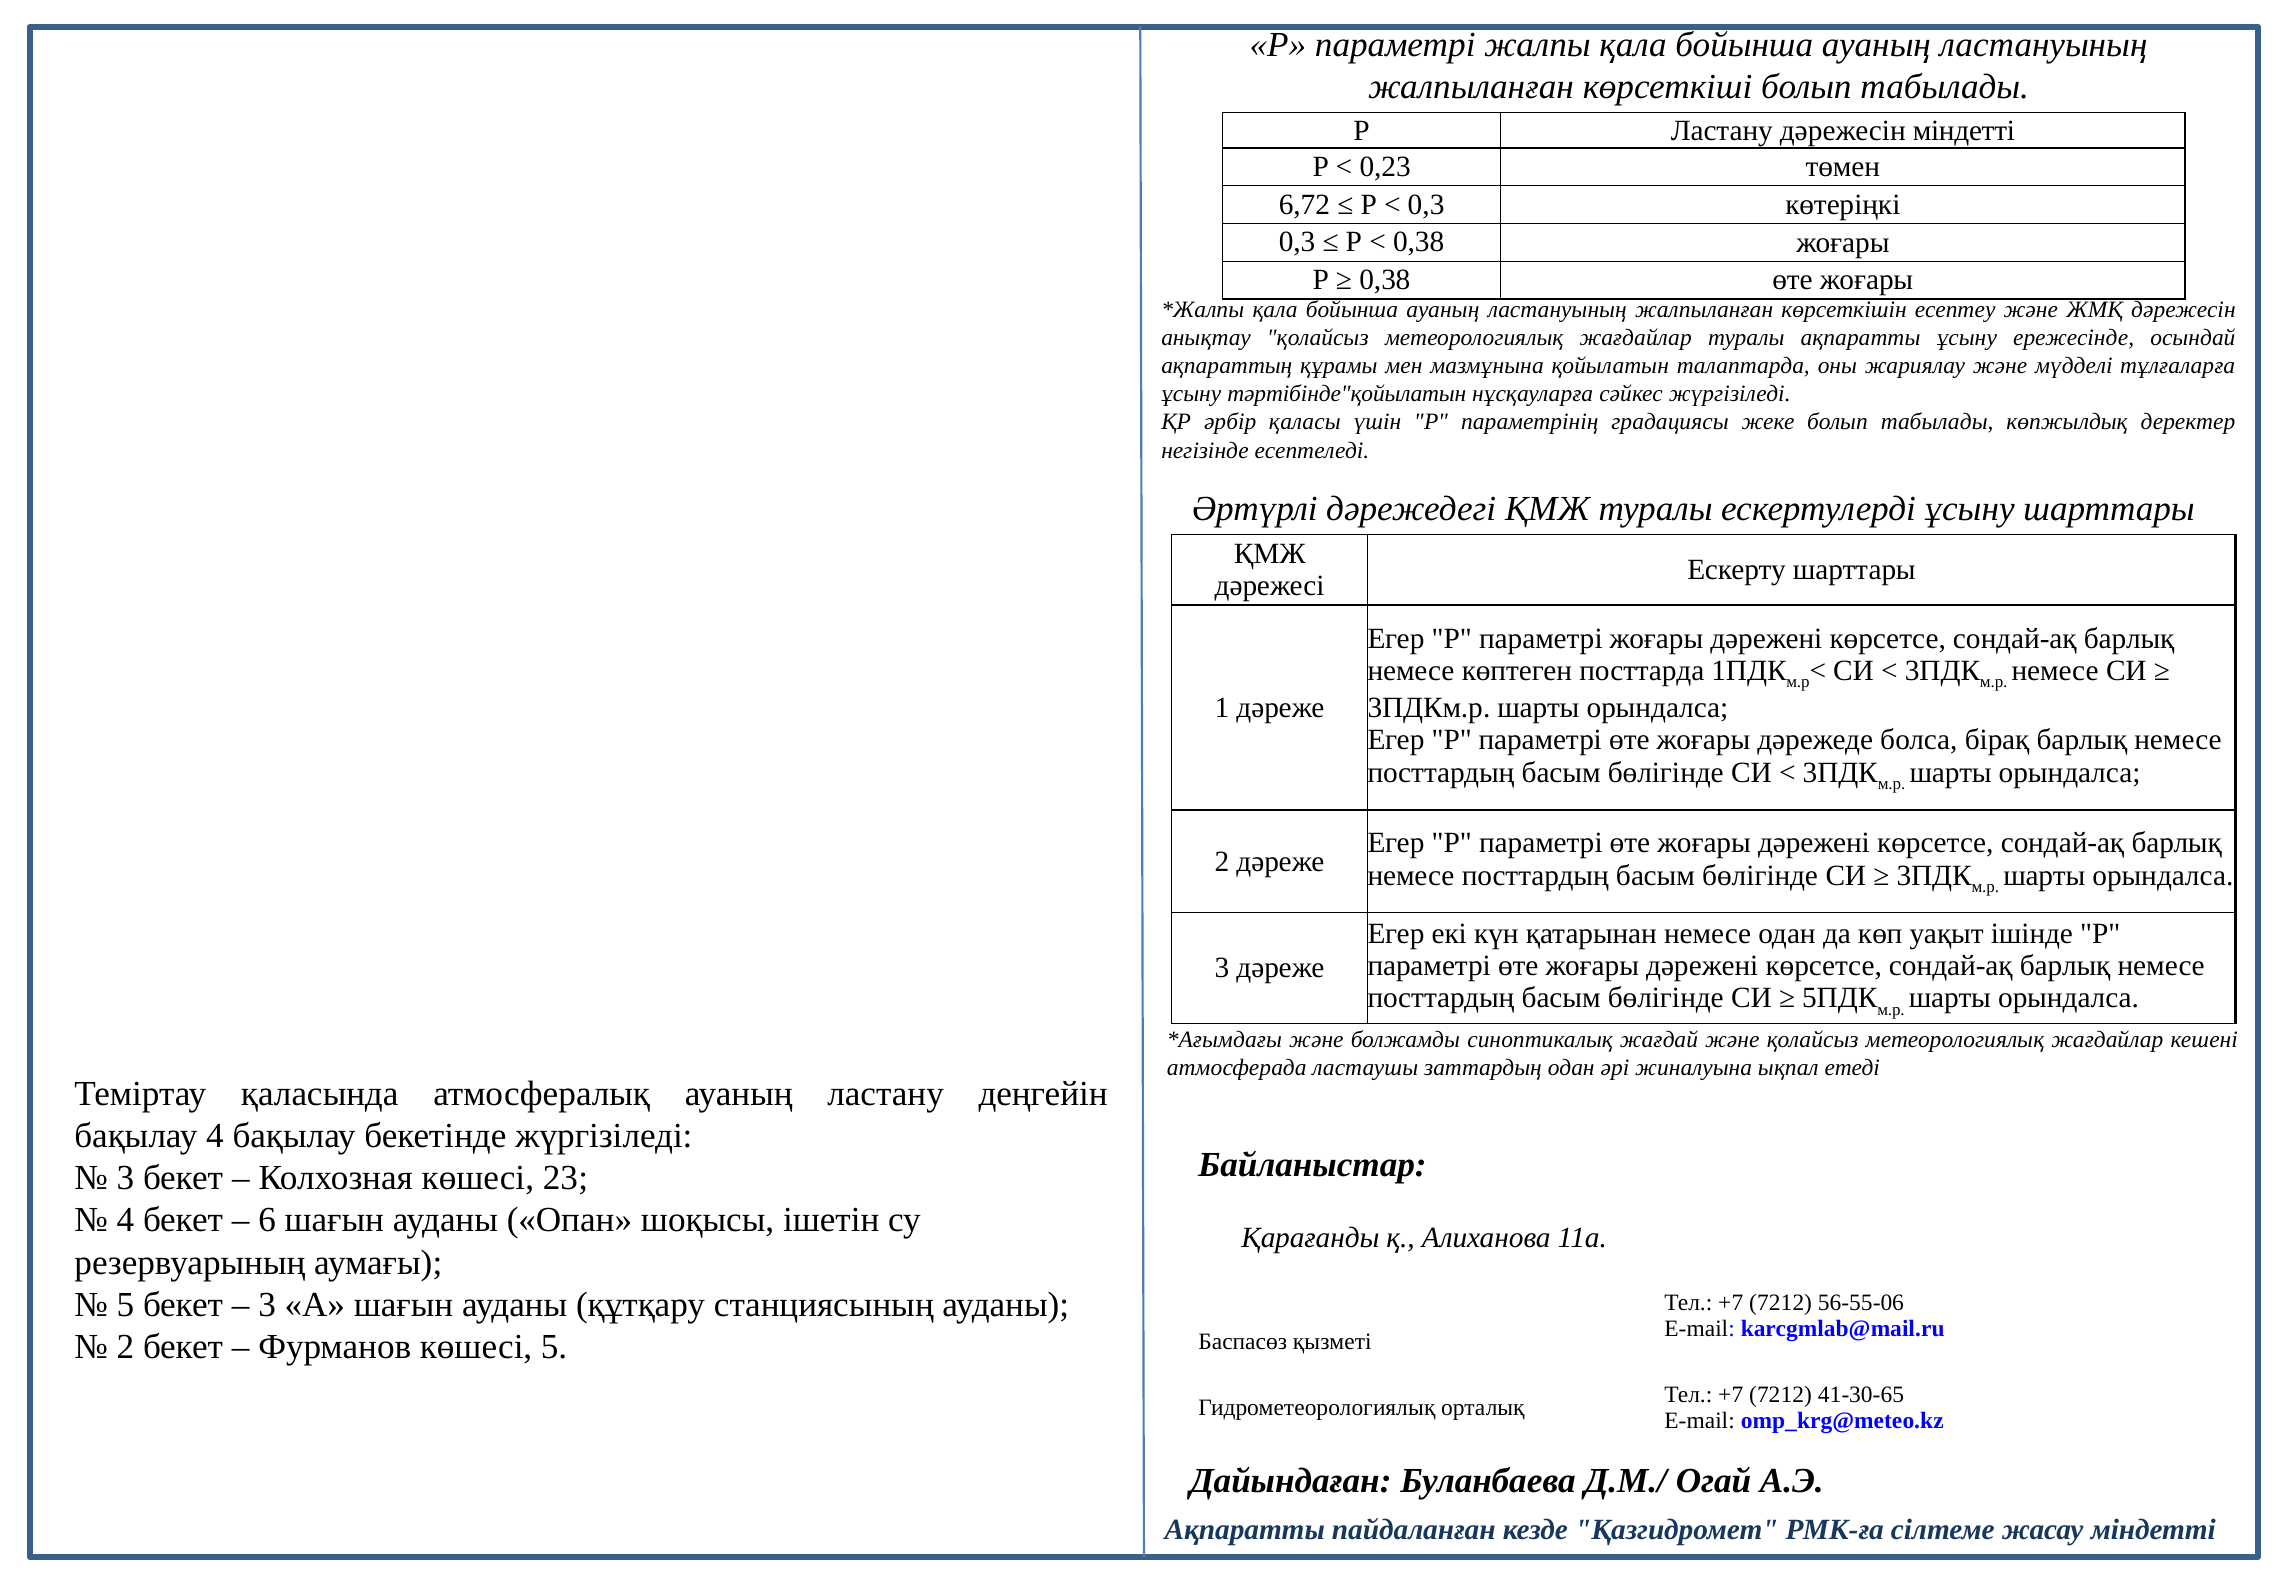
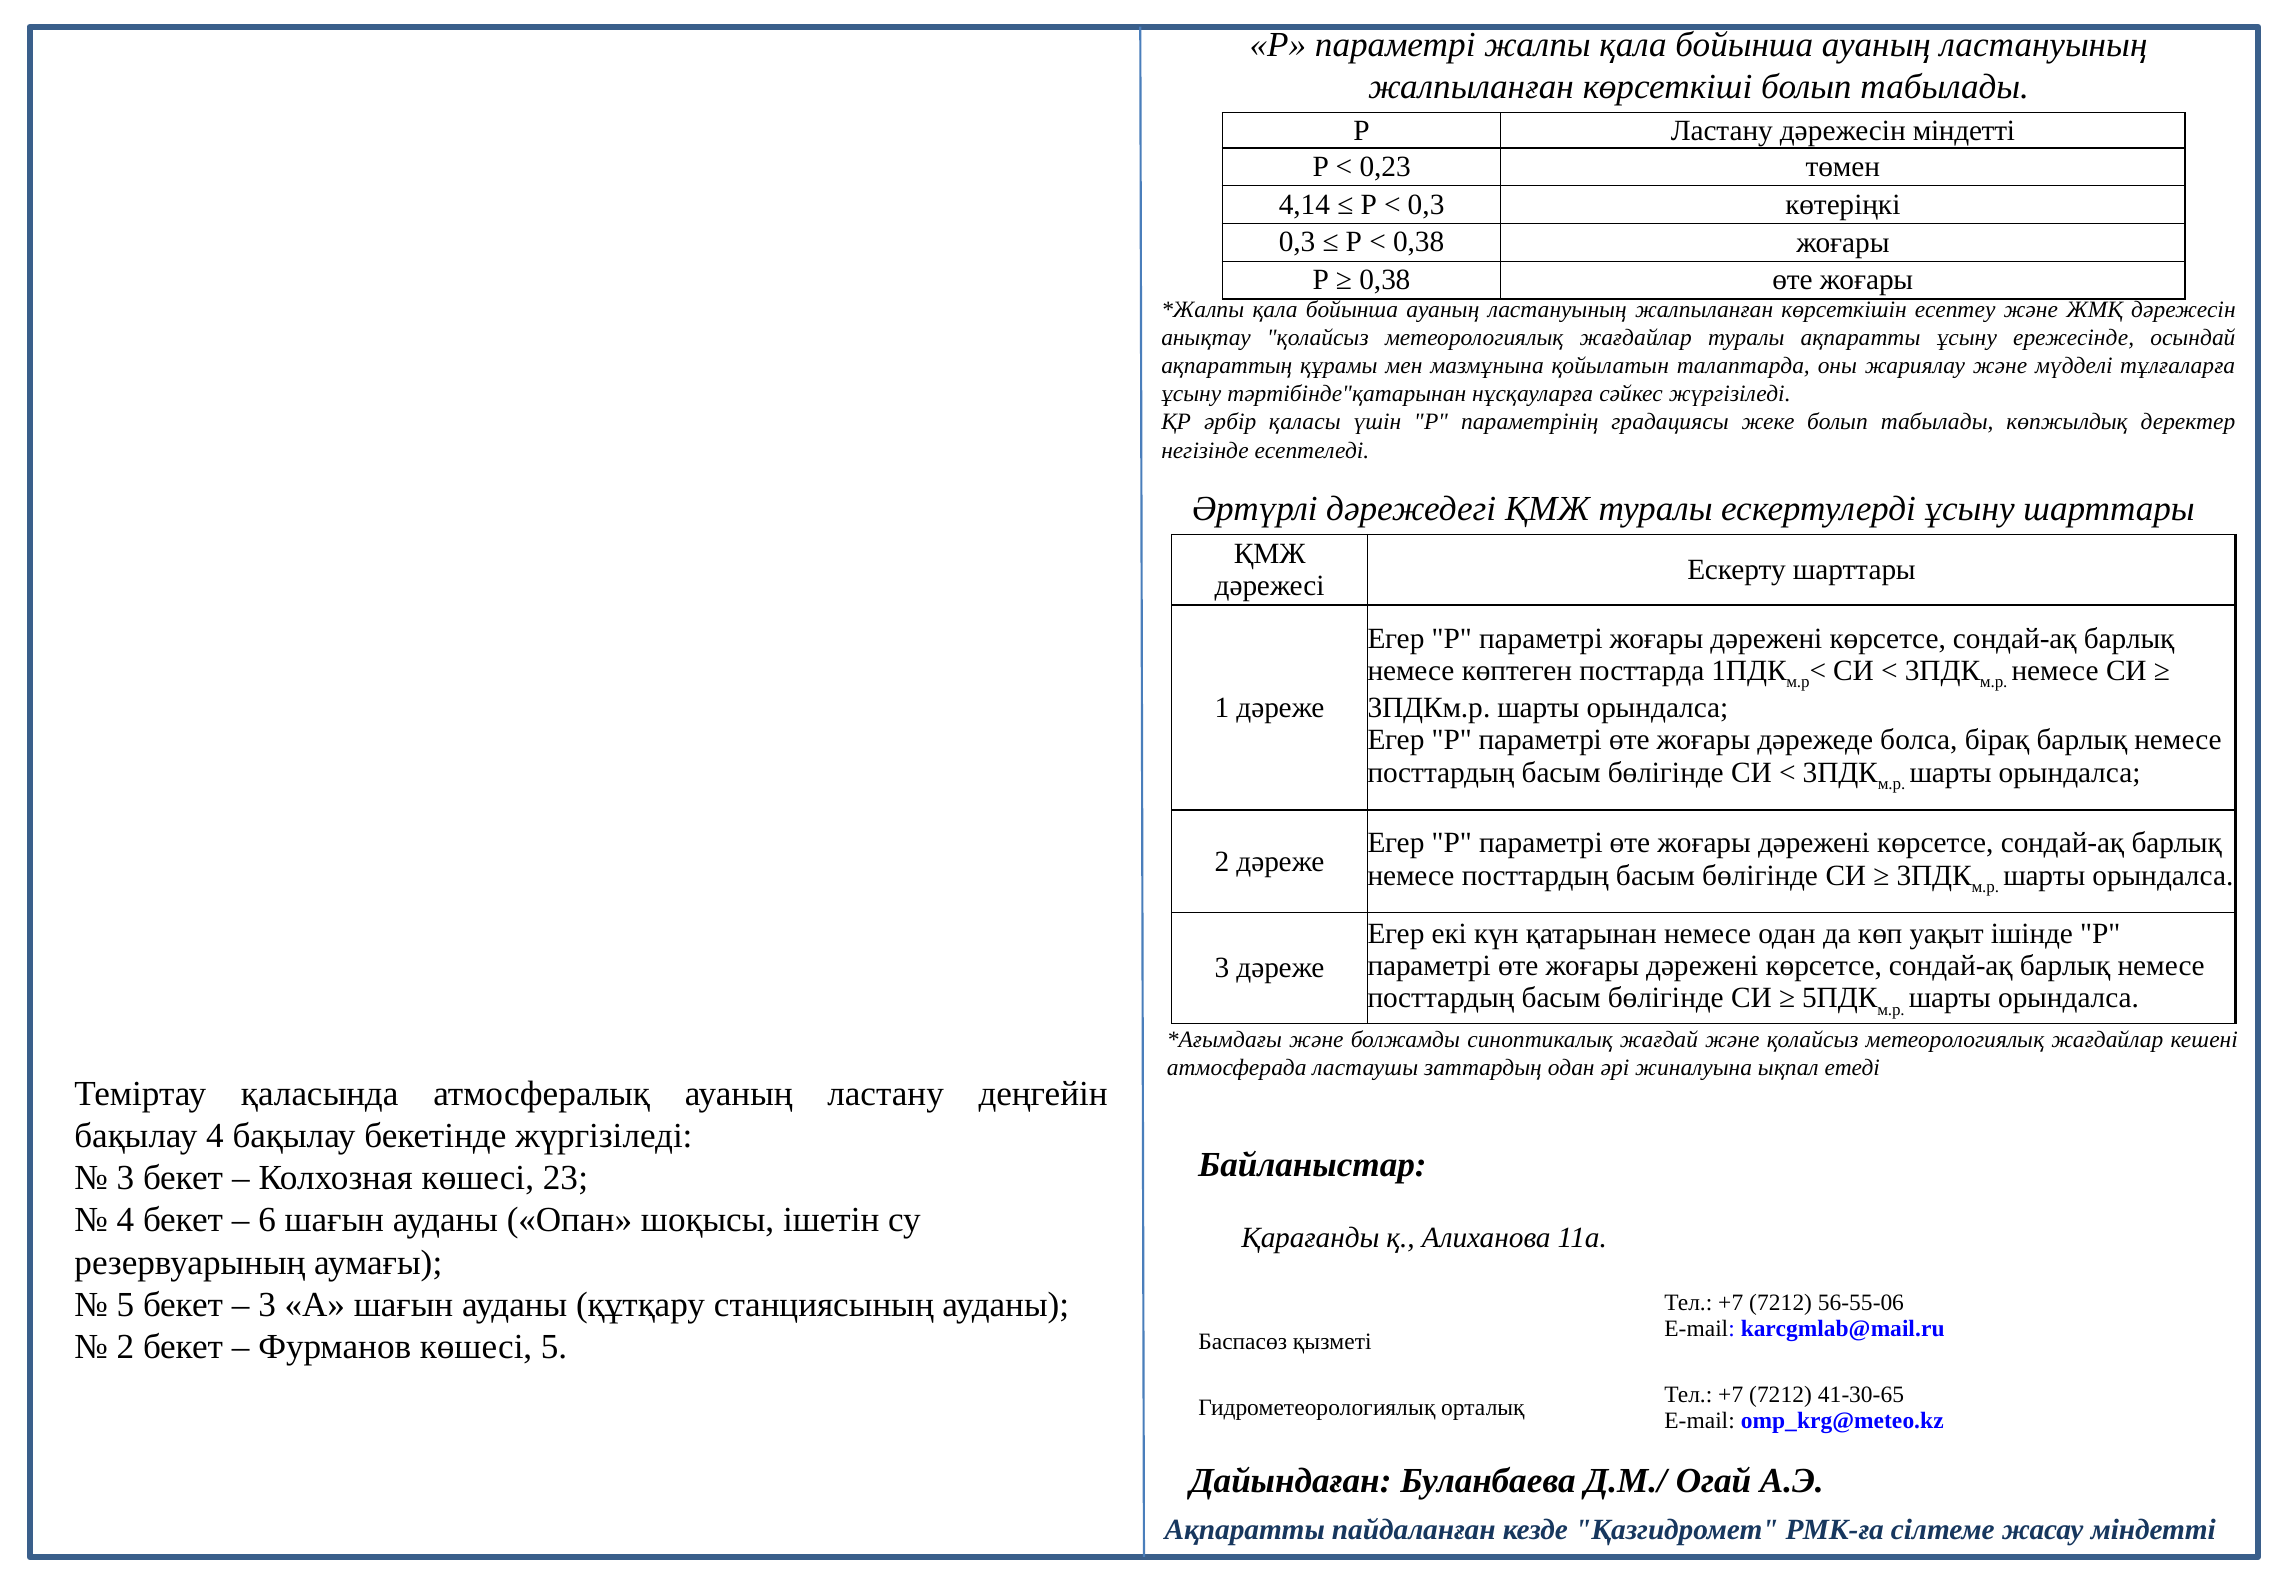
6,72: 6,72 -> 4,14
тәртібінде"қойылатын: тәртібінде"қойылатын -> тәртібінде"қатарынан
